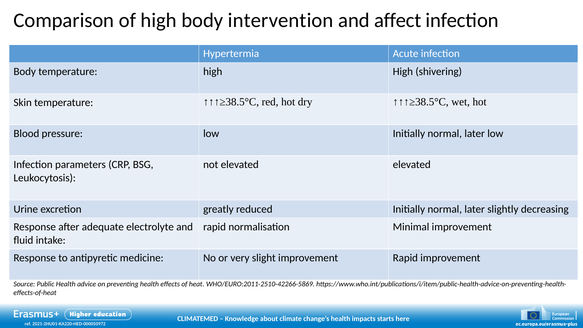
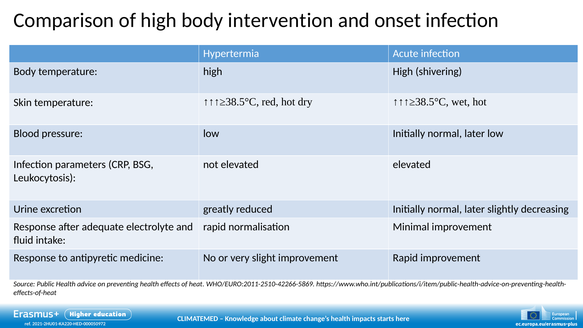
affect: affect -> onset
